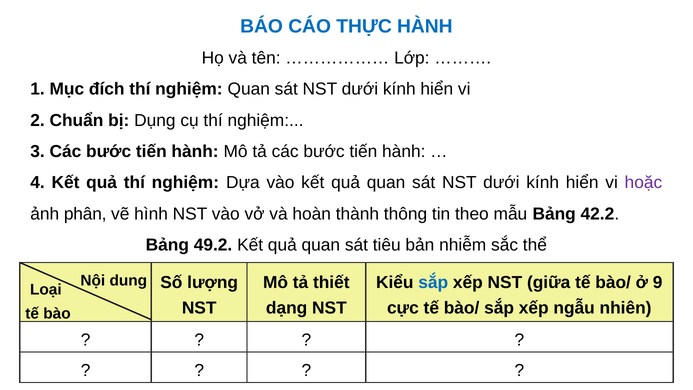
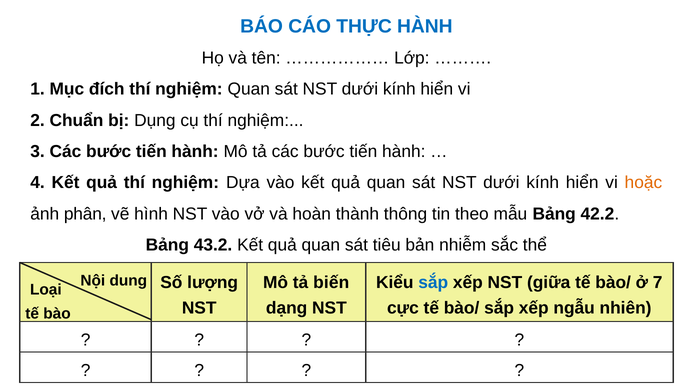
hoặc colour: purple -> orange
49.2: 49.2 -> 43.2
thiết: thiết -> biến
9: 9 -> 7
